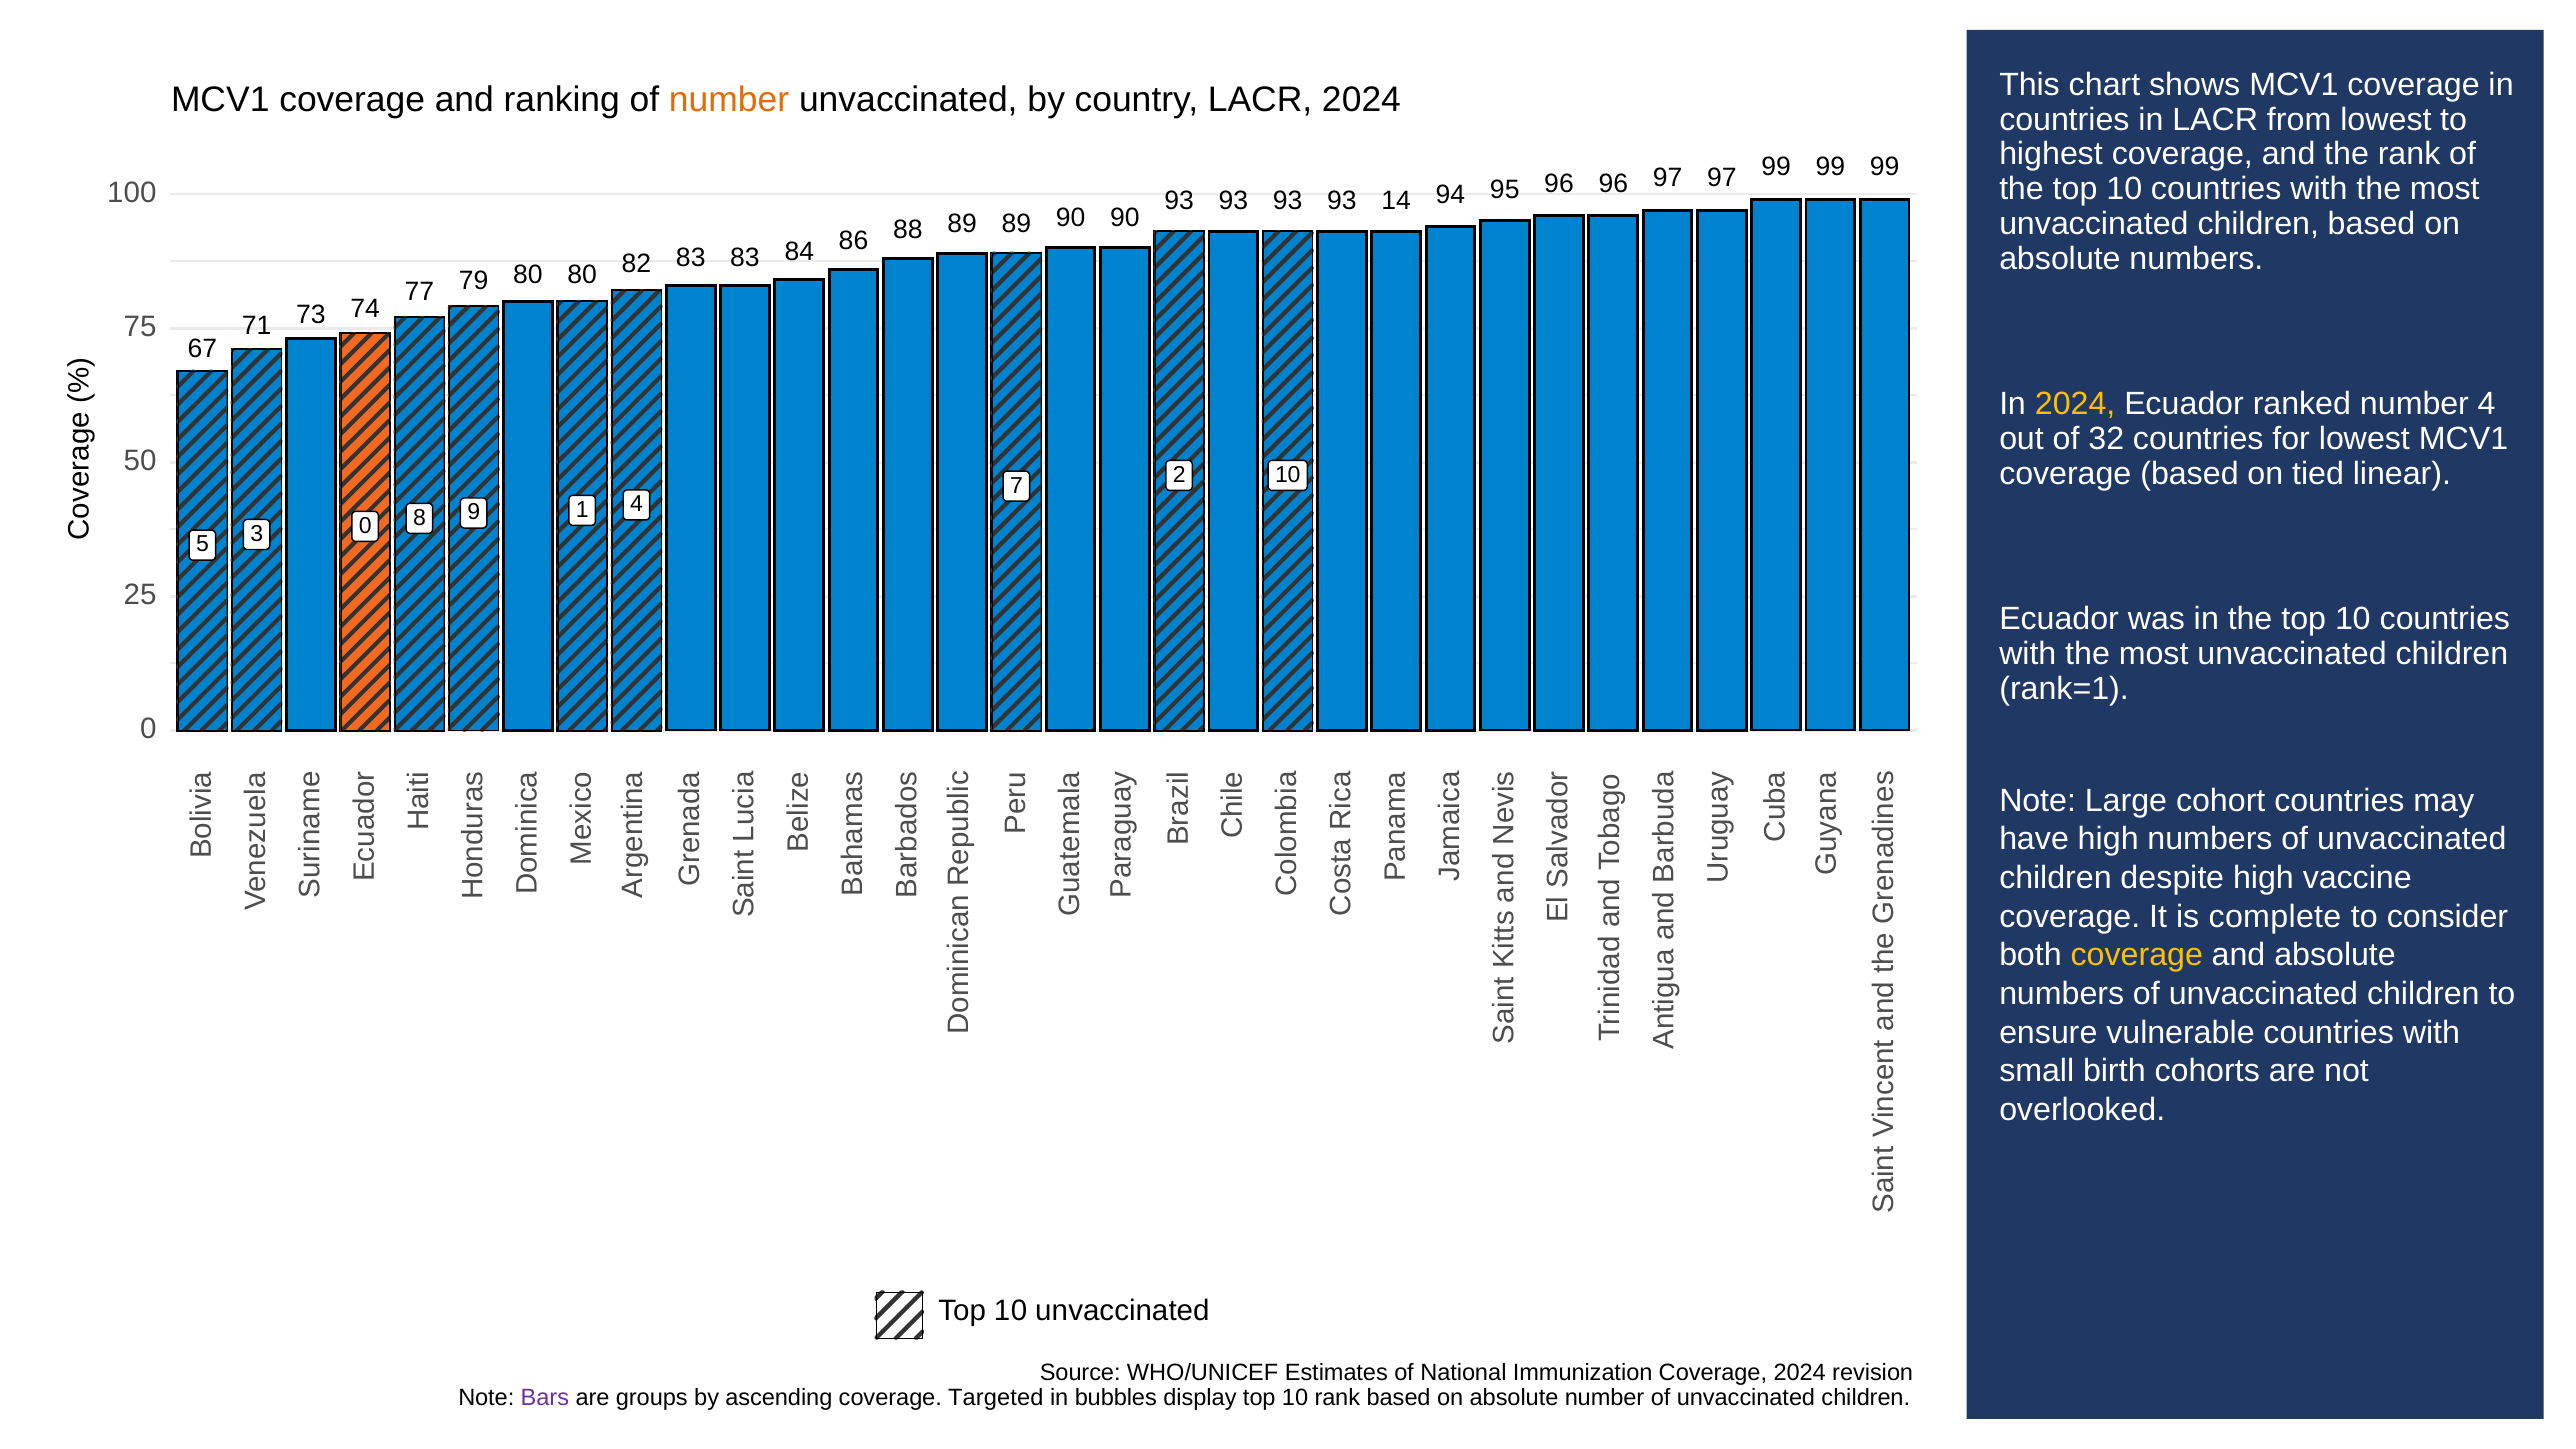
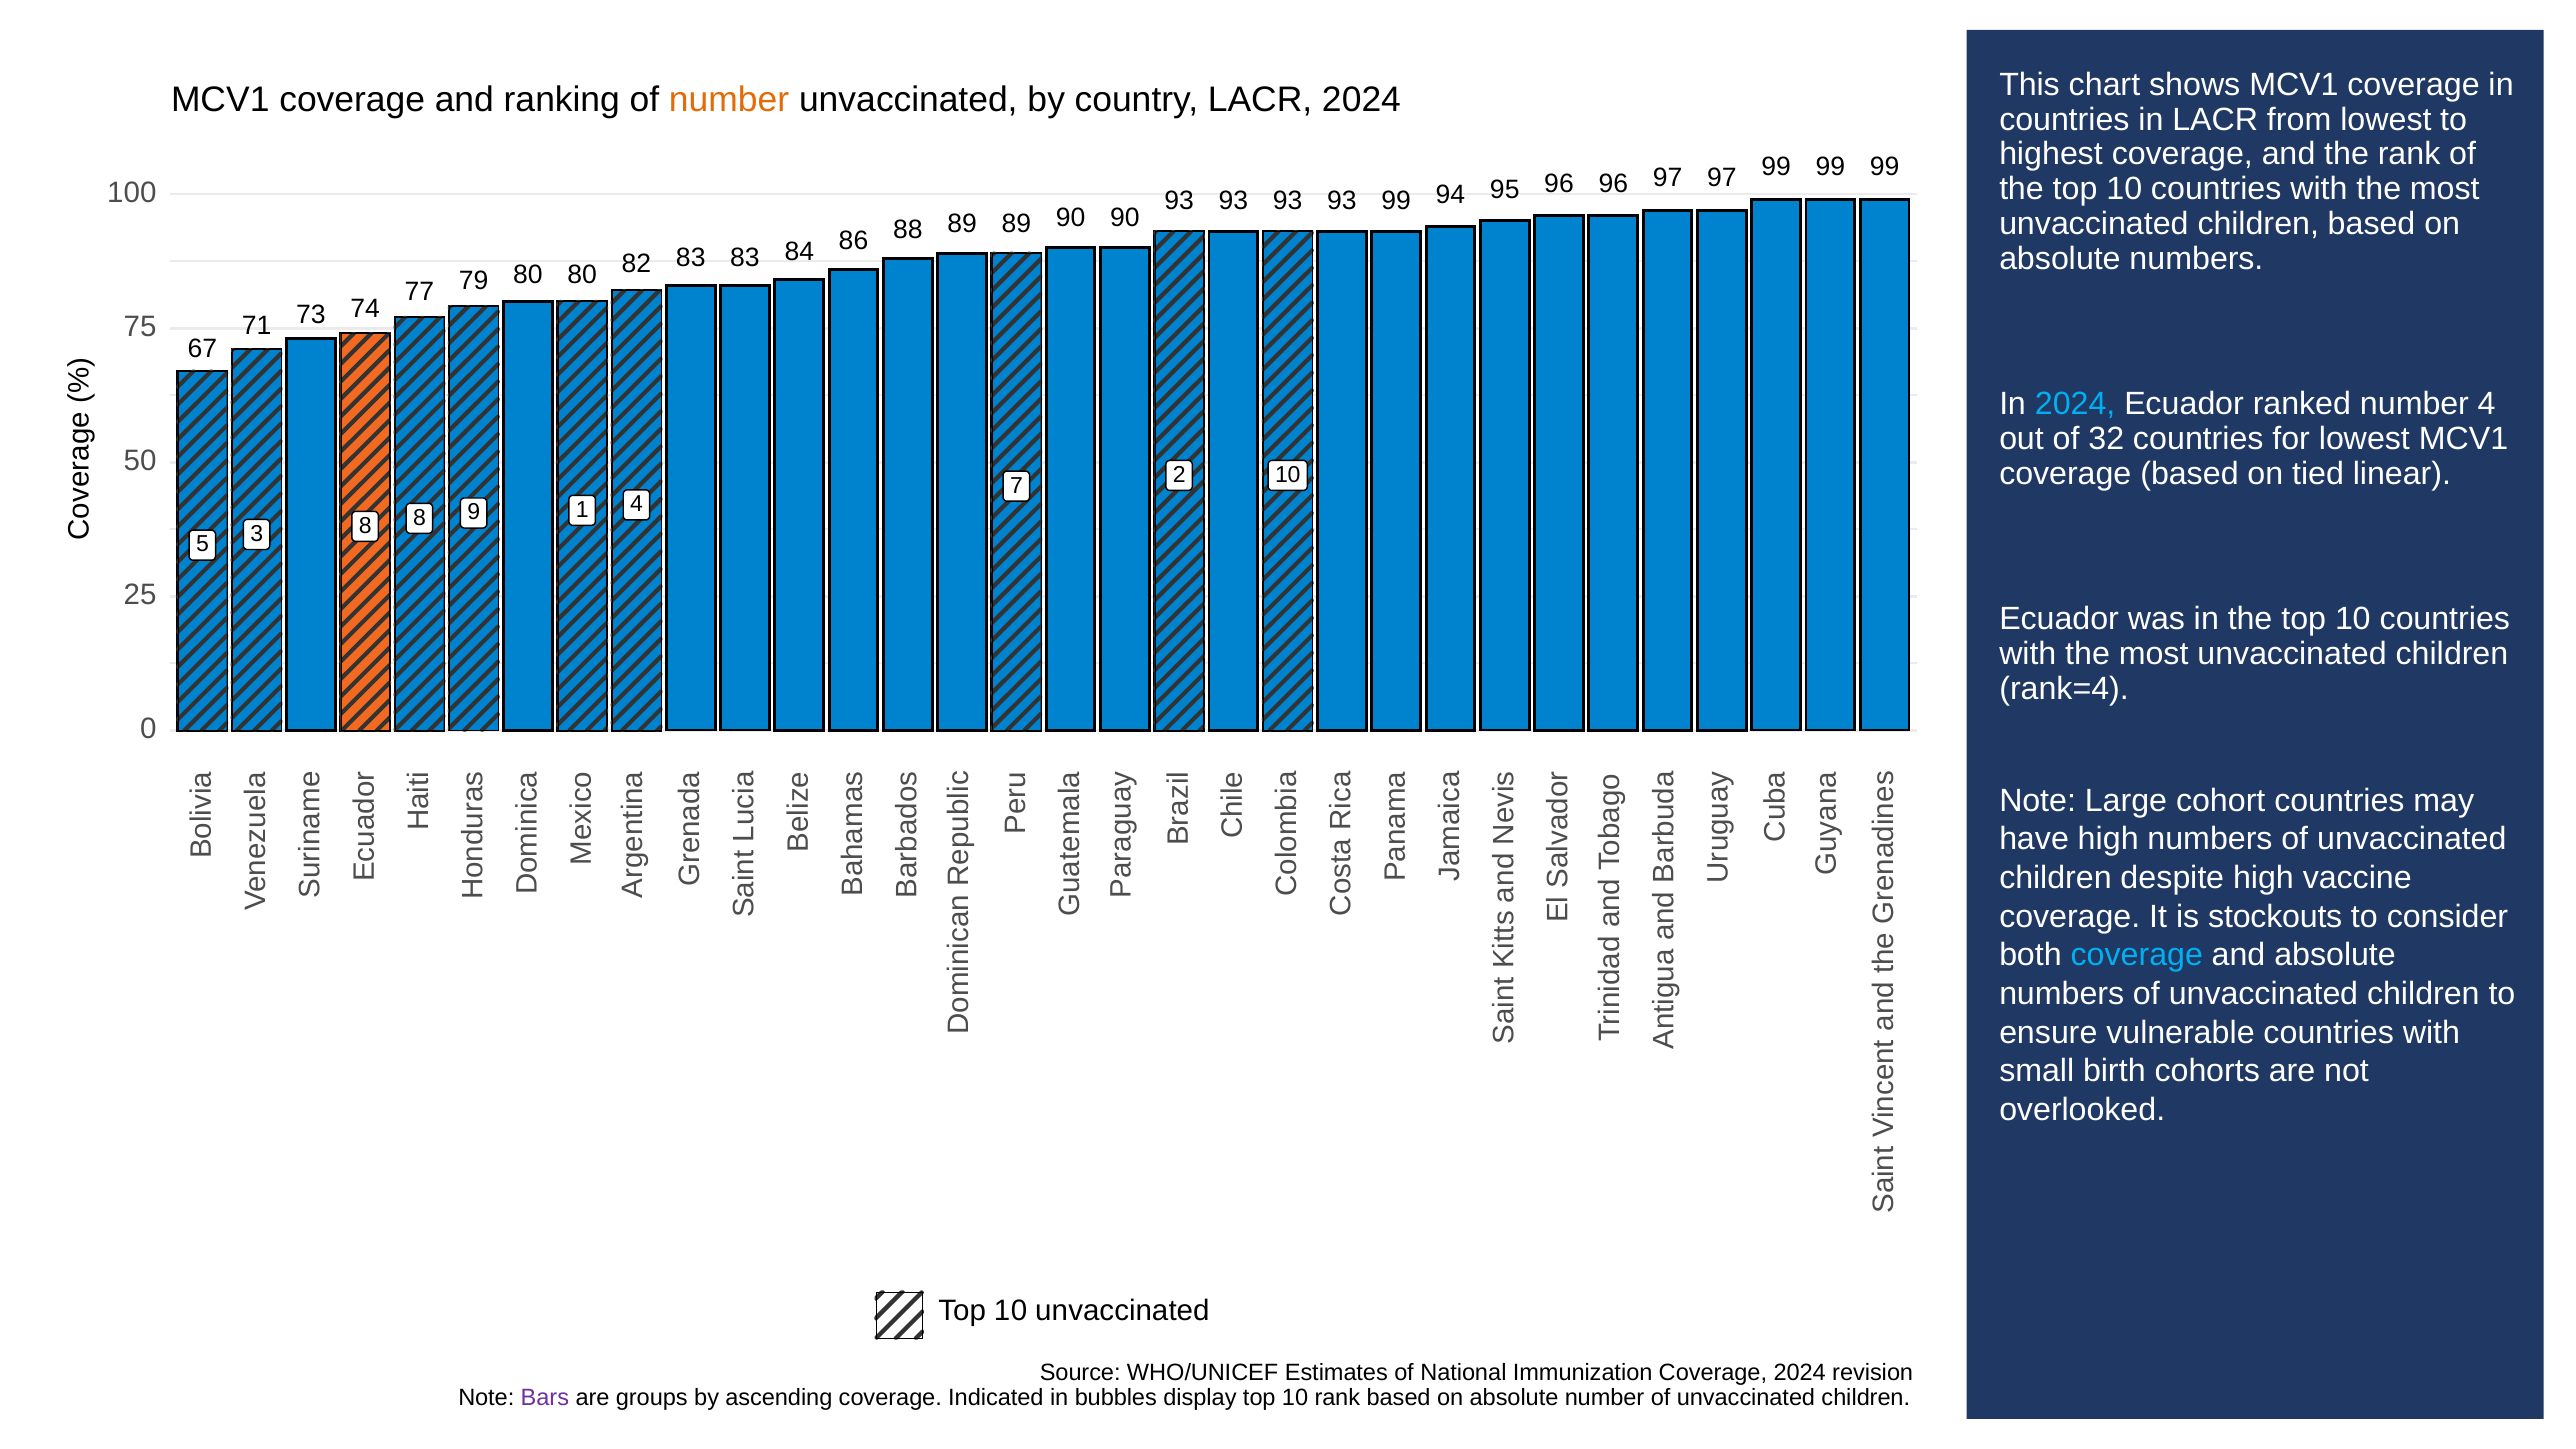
93 14: 14 -> 99
2024 at (2075, 404) colour: yellow -> light blue
3 0: 0 -> 8
rank=1: rank=1 -> rank=4
complete: complete -> stockouts
coverage at (2137, 955) colour: yellow -> light blue
Targeted: Targeted -> Indicated
